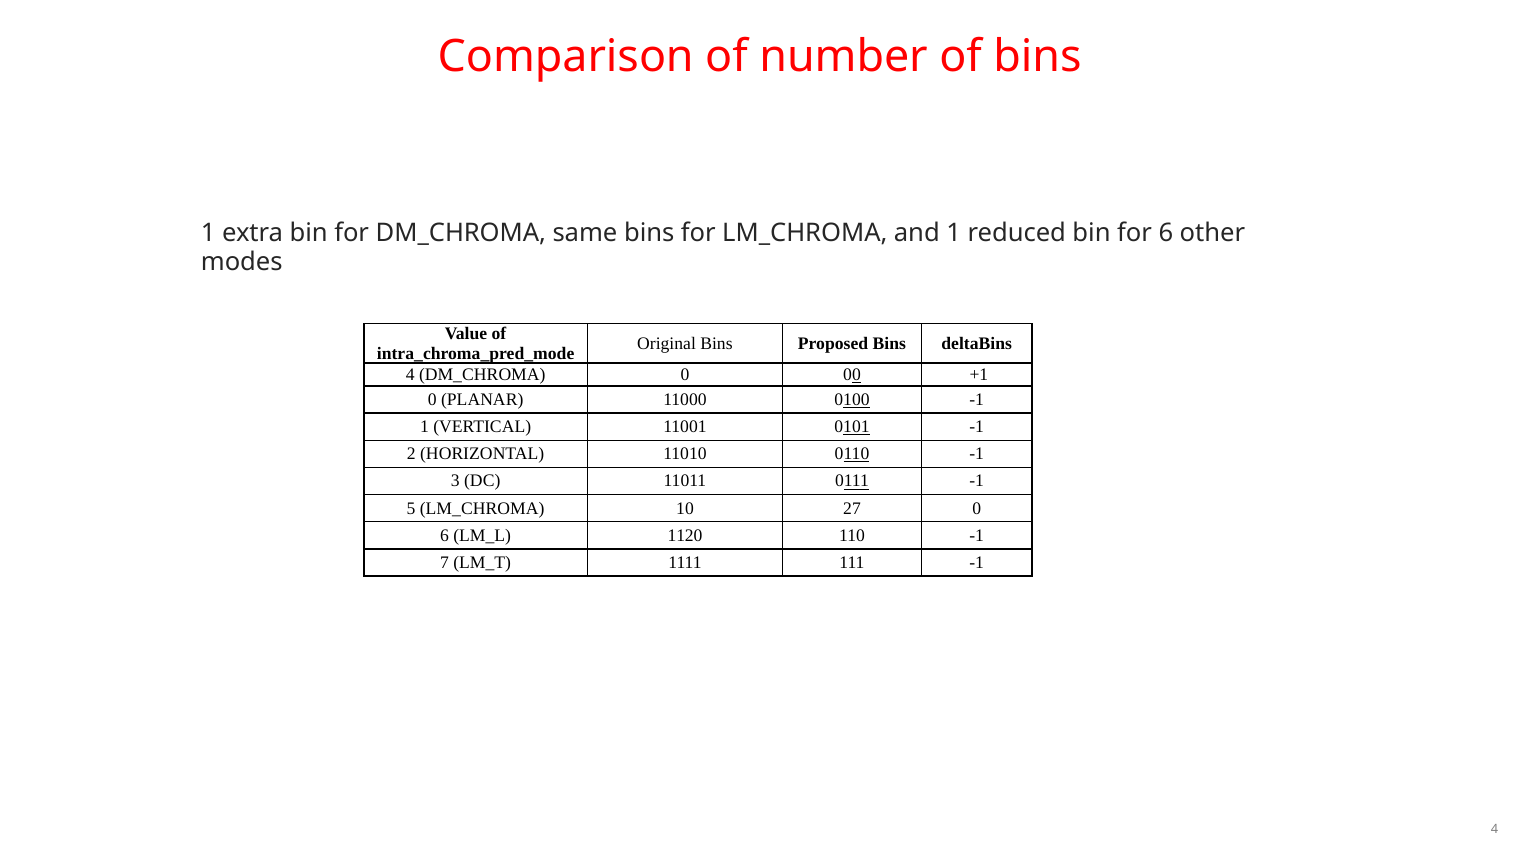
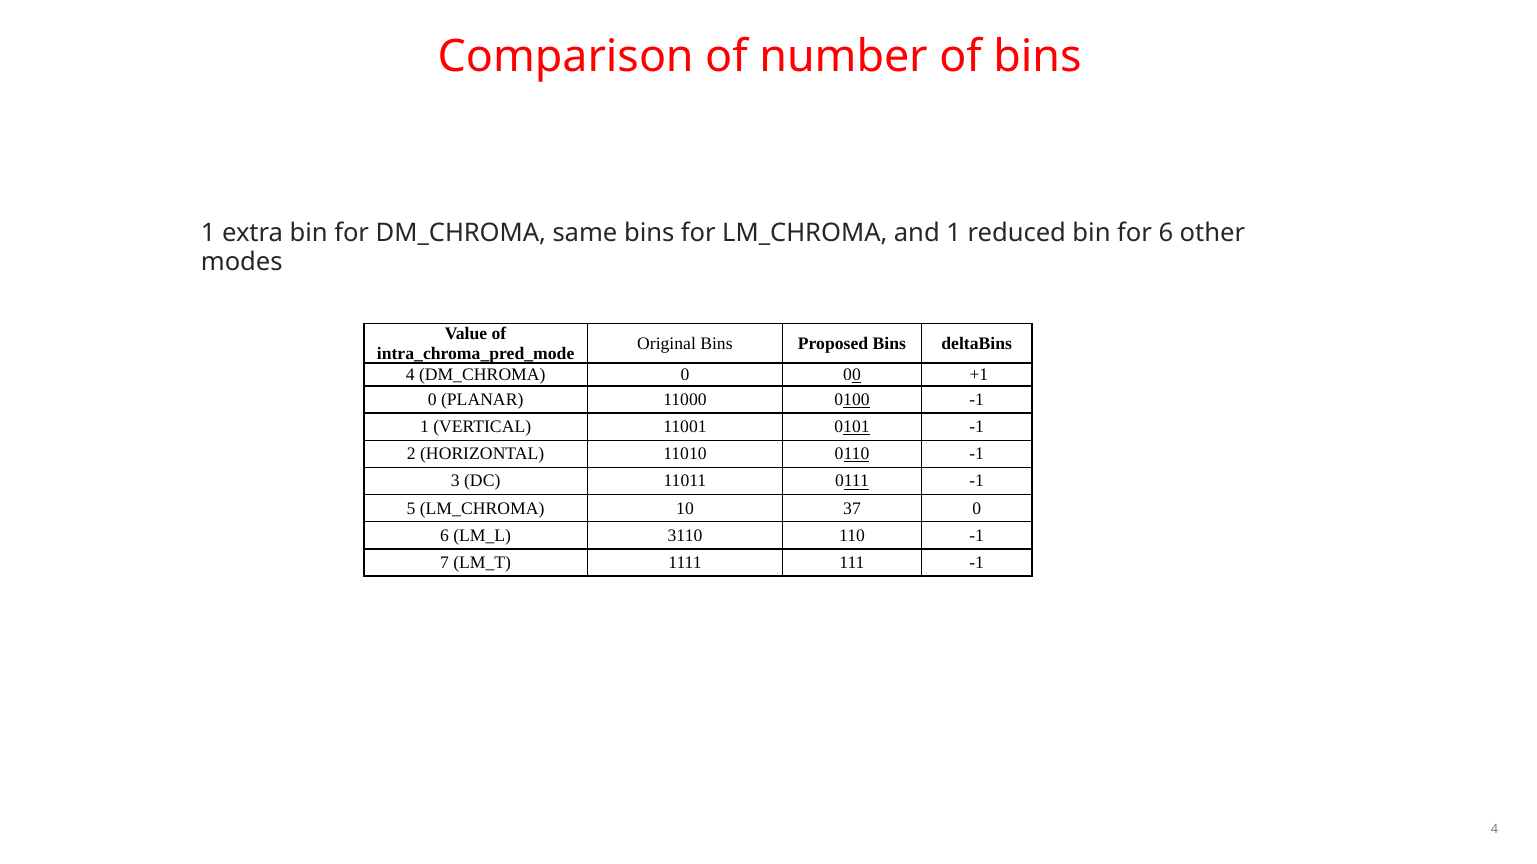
27: 27 -> 37
1120: 1120 -> 3110
